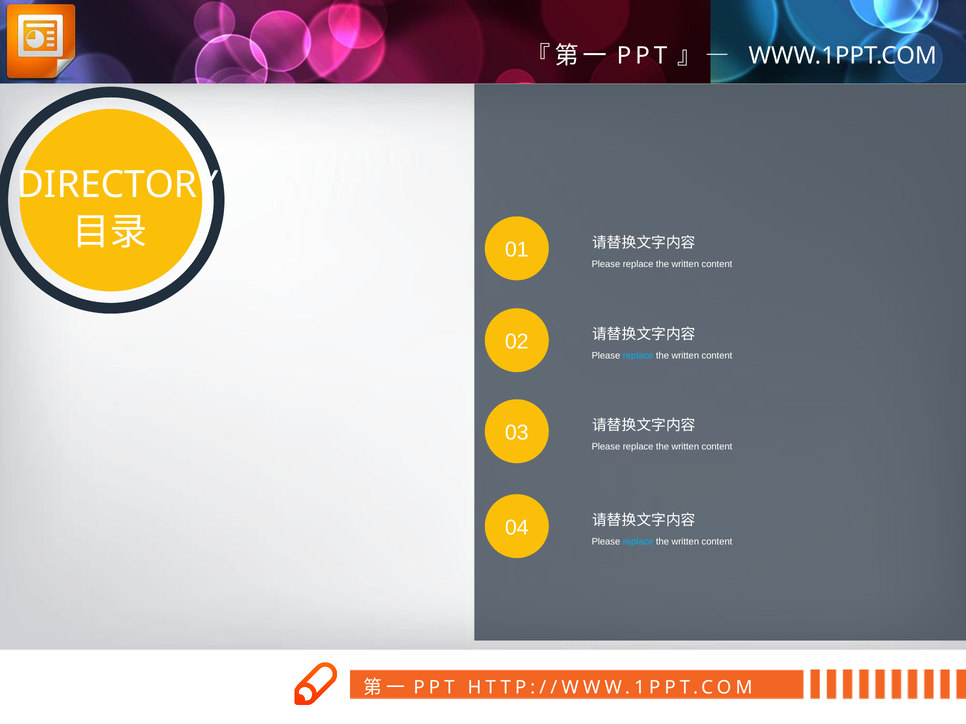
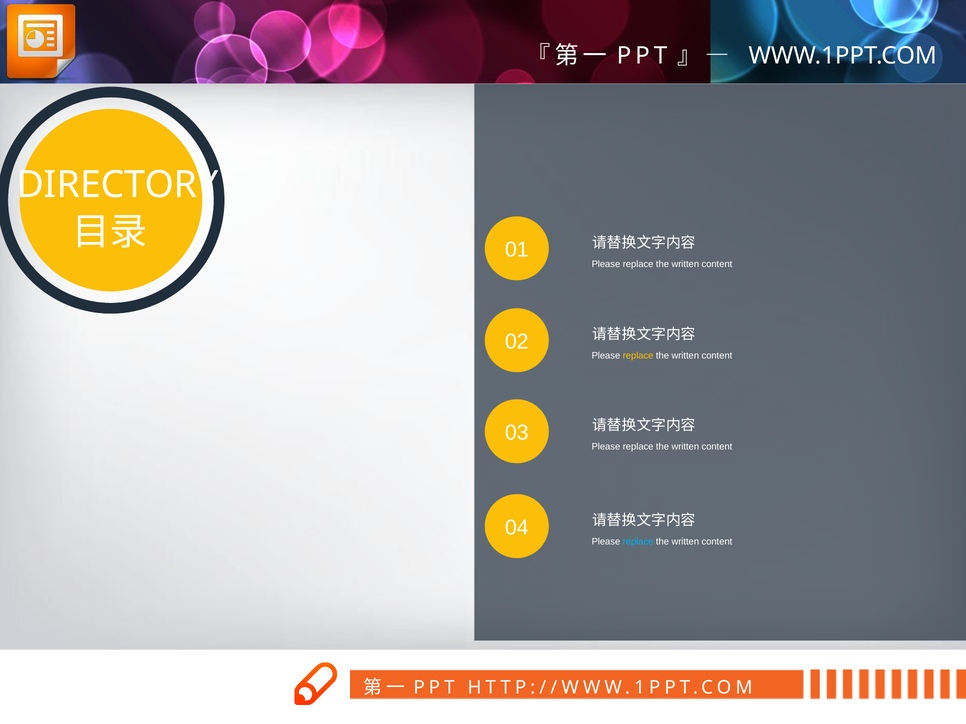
replace at (638, 356) colour: light blue -> yellow
